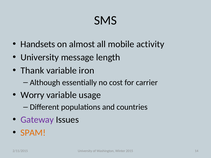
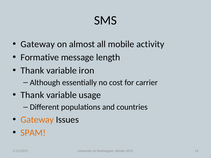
Handsets at (38, 44): Handsets -> Gateway
University at (40, 57): University -> Formative
Worry at (32, 95): Worry -> Thank
Gateway at (37, 120) colour: purple -> orange
